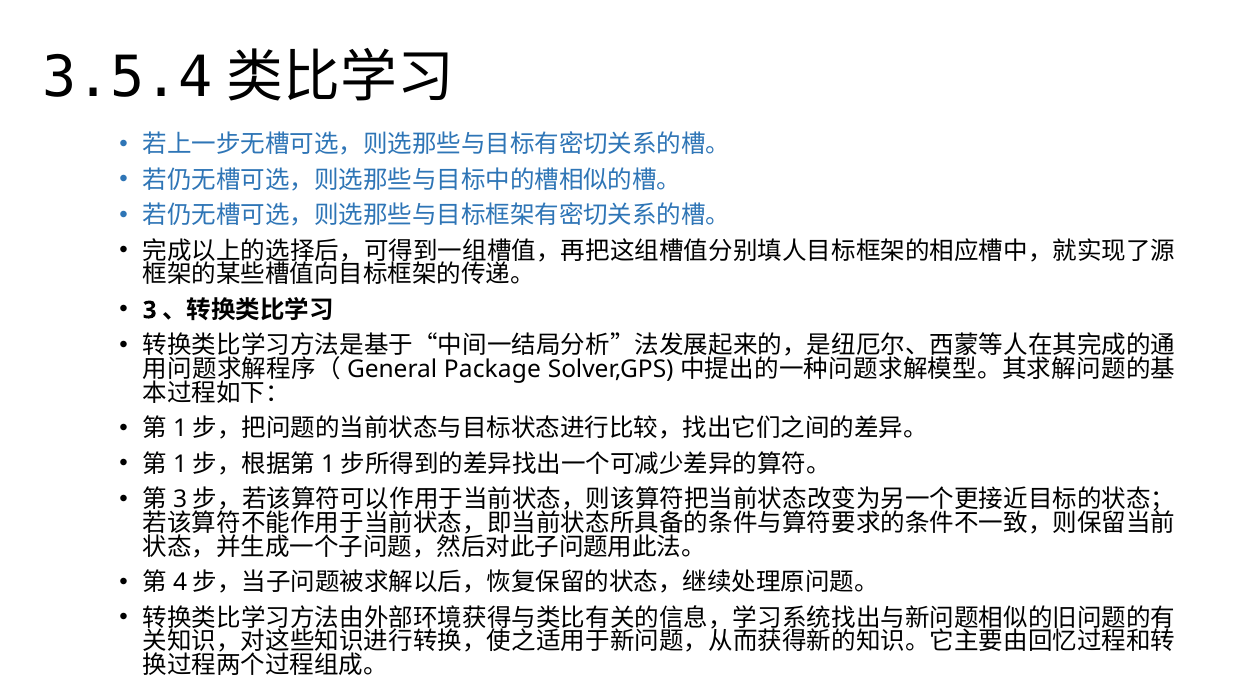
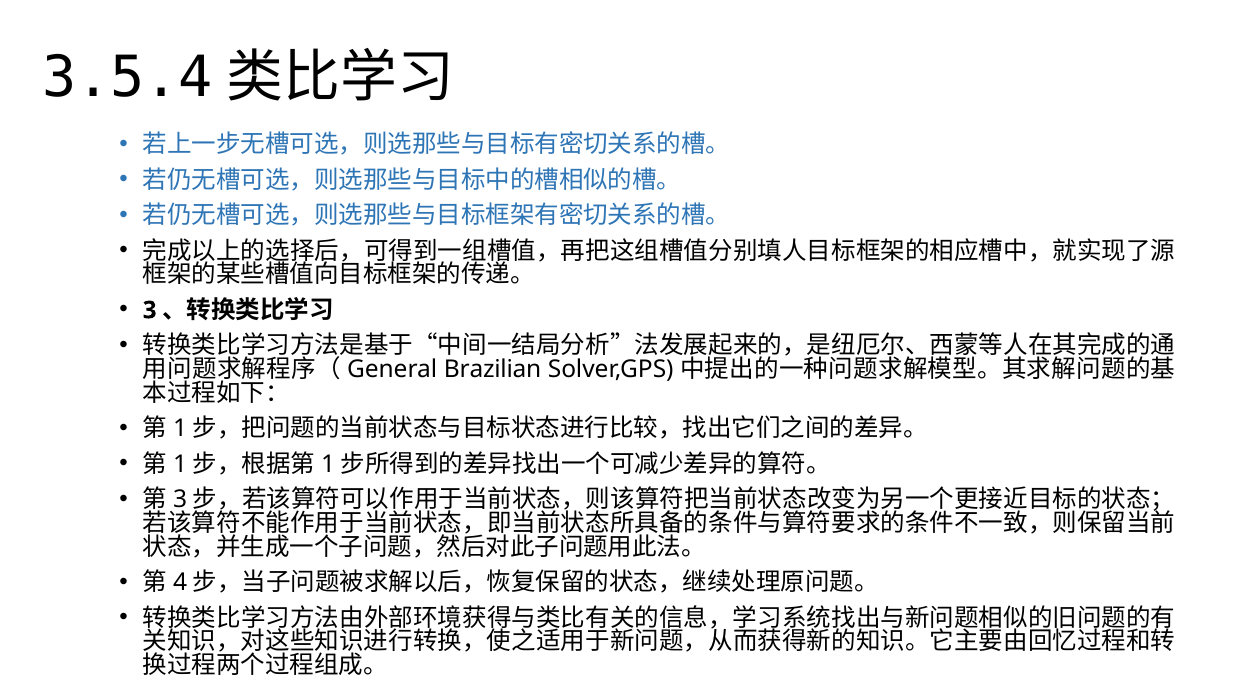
Package: Package -> Brazilian
